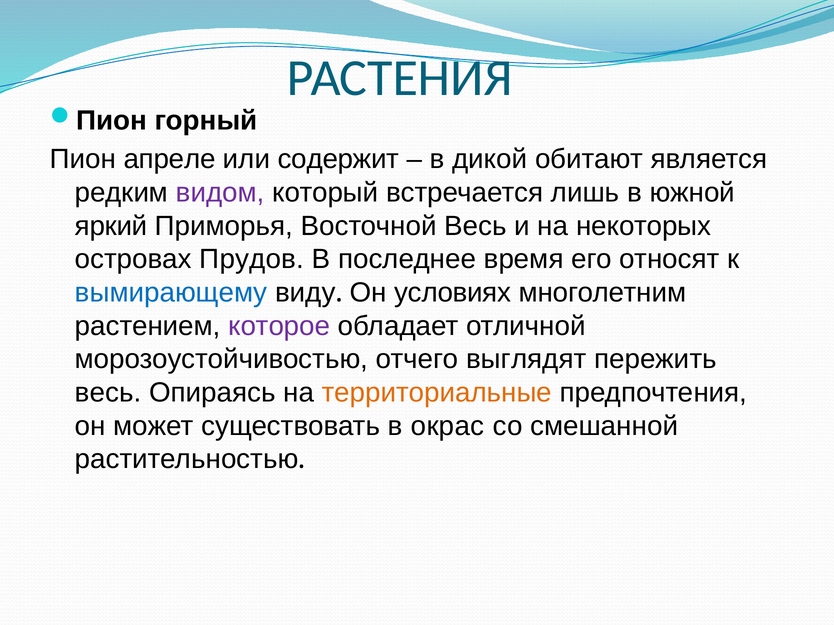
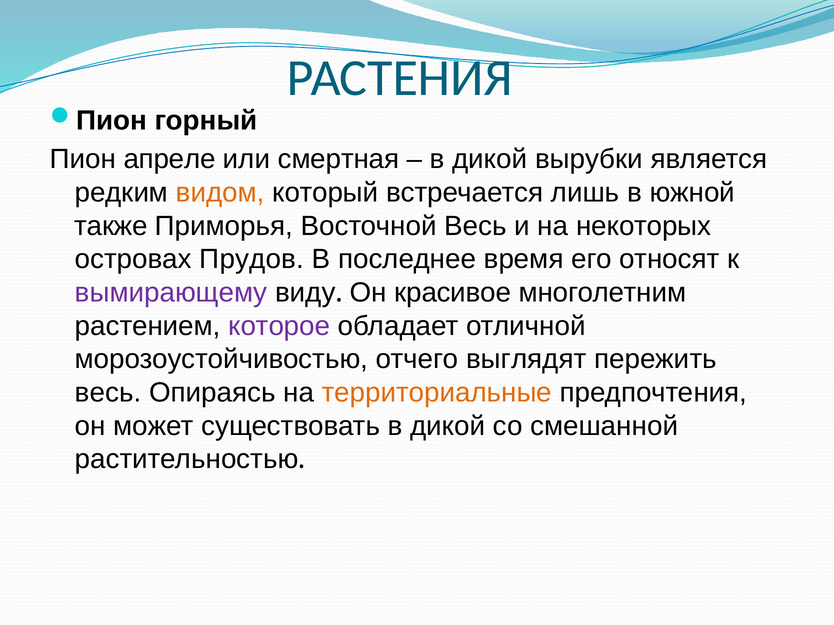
содержит: содержит -> смертная
обитают: обитают -> вырубки
видом colour: purple -> orange
яркий: яркий -> также
вымирающему colour: blue -> purple
условиях: условиях -> красивое
существовать в окрас: окрас -> дикой
